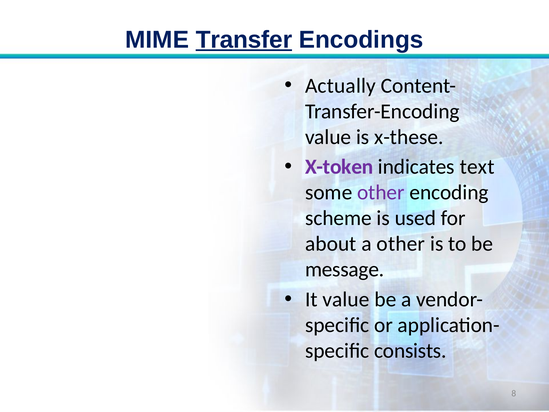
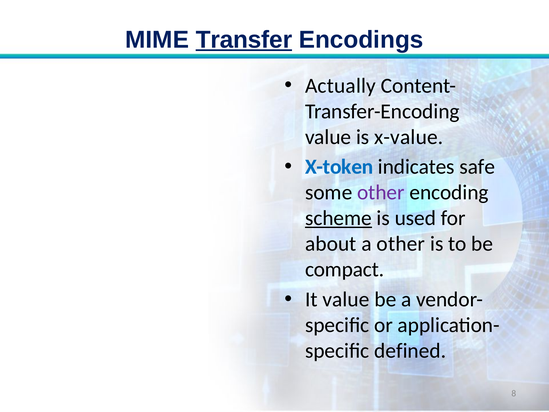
x-these: x-these -> x-value
X-token colour: purple -> blue
text: text -> safe
scheme underline: none -> present
message: message -> compact
consists: consists -> defined
